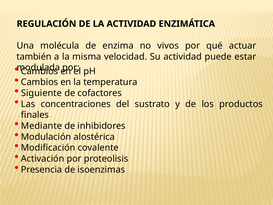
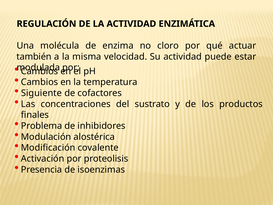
vivos: vivos -> cloro
Mediante: Mediante -> Problema
